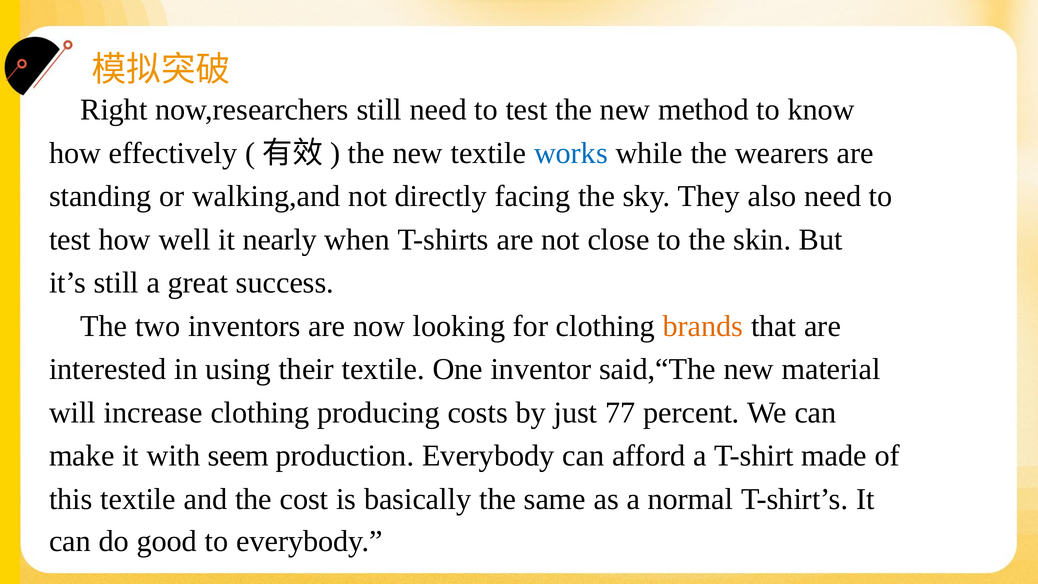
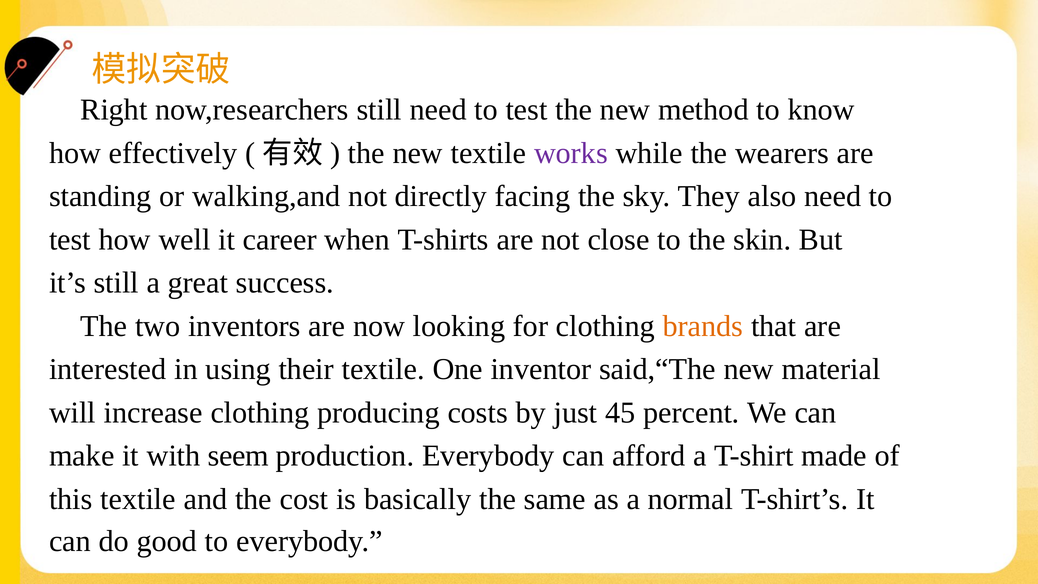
works colour: blue -> purple
nearly: nearly -> career
77: 77 -> 45
